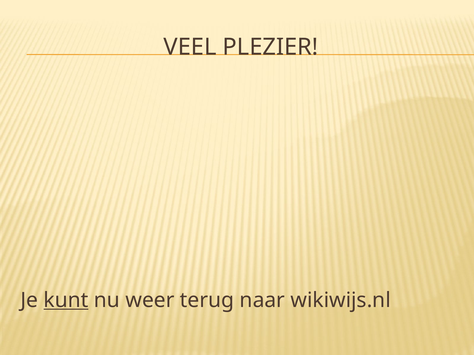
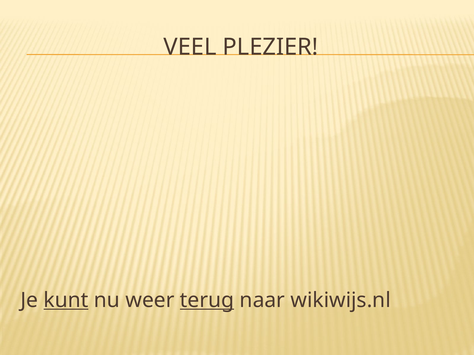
terug underline: none -> present
